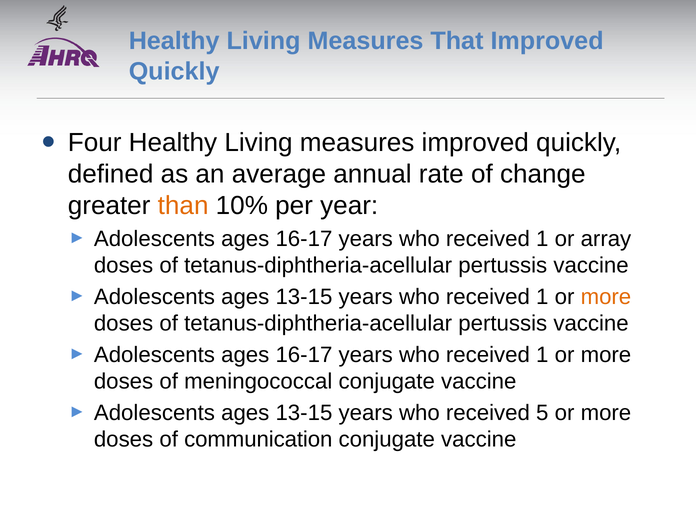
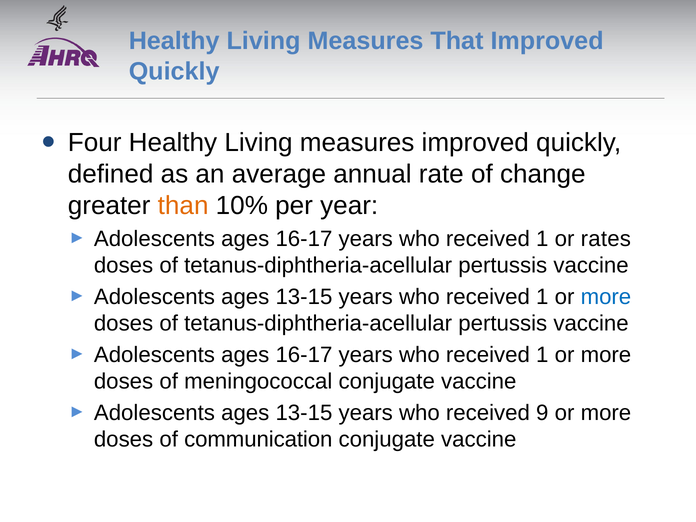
array: array -> rates
more at (606, 297) colour: orange -> blue
5: 5 -> 9
